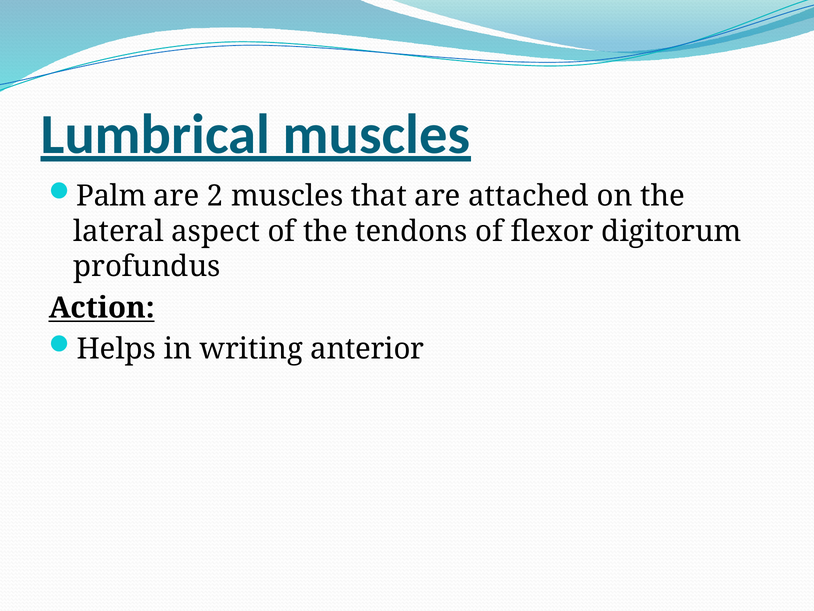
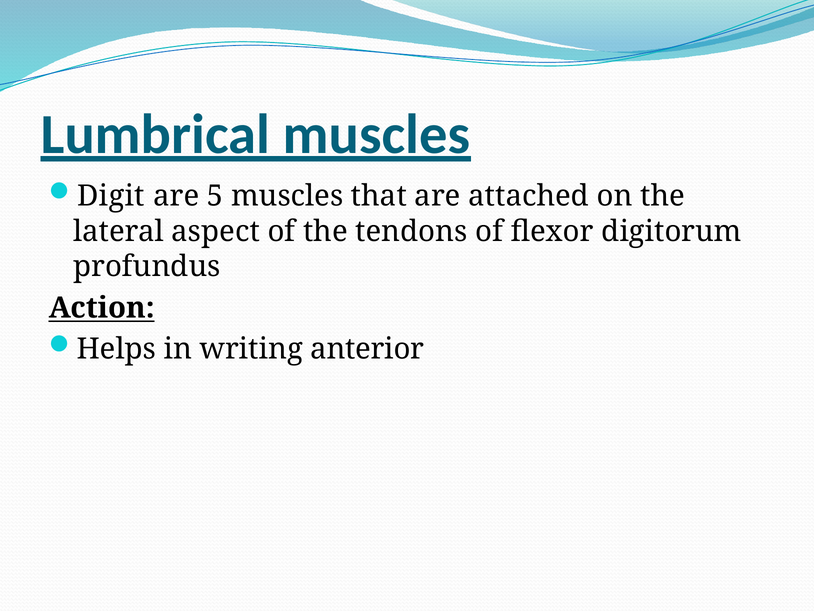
Palm: Palm -> Digit
2: 2 -> 5
